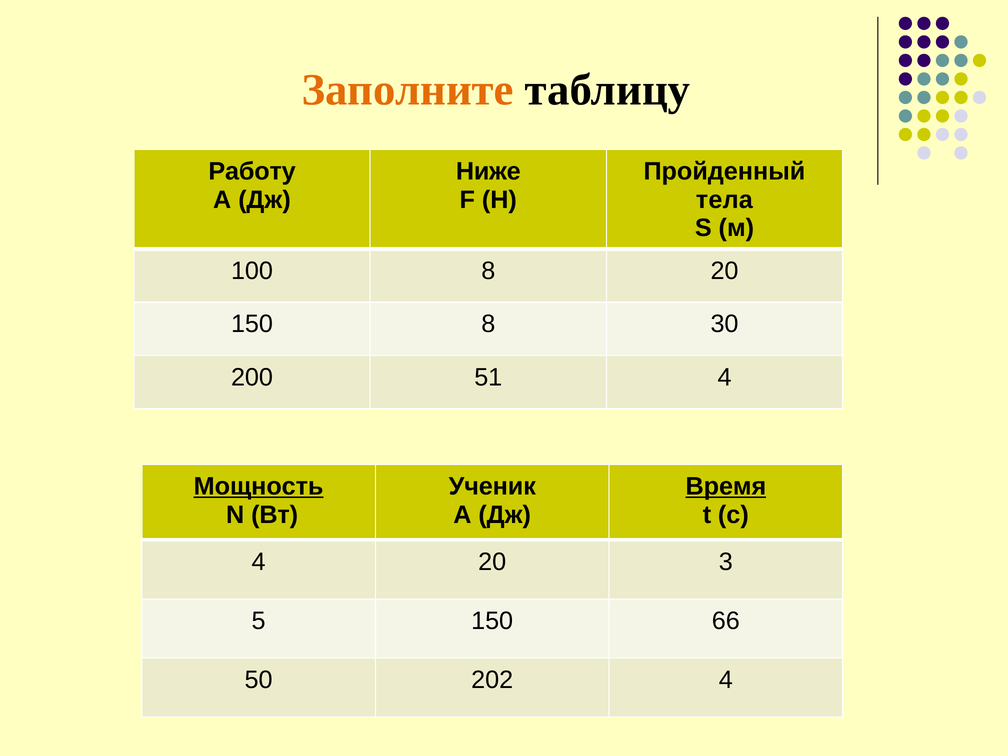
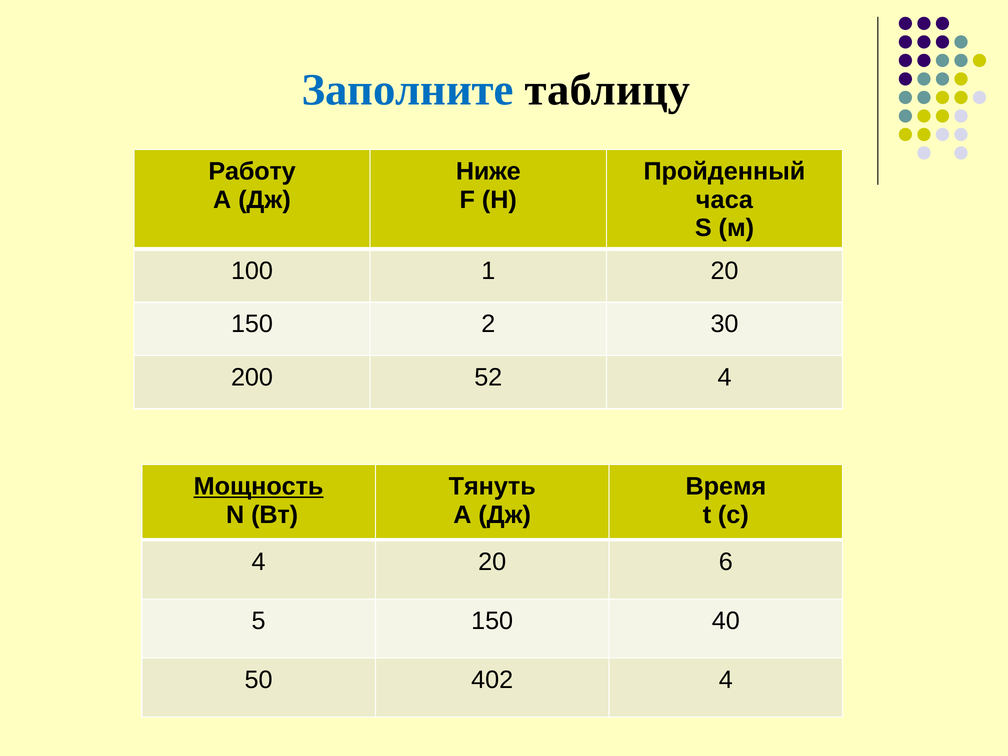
Заполните colour: orange -> blue
тела: тела -> часа
100 8: 8 -> 1
150 8: 8 -> 2
51: 51 -> 52
Ученик: Ученик -> Тянуть
Время underline: present -> none
3: 3 -> 6
66: 66 -> 40
202: 202 -> 402
